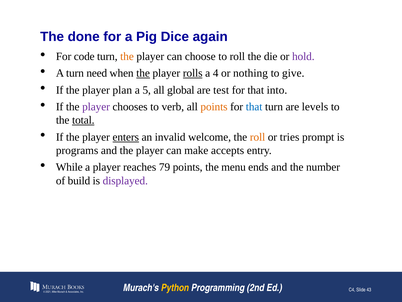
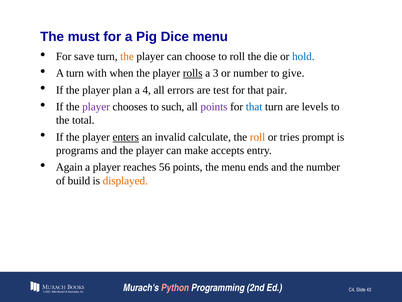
done: done -> must
Dice again: again -> menu
code: code -> save
hold colour: purple -> blue
need: need -> with
the at (143, 73) underline: present -> none
4: 4 -> 3
or nothing: nothing -> number
5: 5 -> 4
global: global -> errors
into: into -> pair
verb: verb -> such
points at (214, 107) colour: orange -> purple
total underline: present -> none
welcome: welcome -> calculate
While: While -> Again
79: 79 -> 56
displayed colour: purple -> orange
Python colour: yellow -> pink
